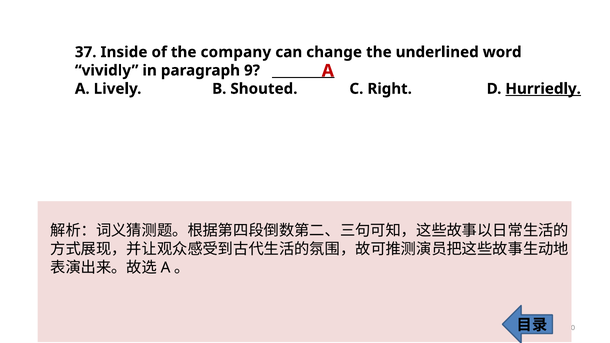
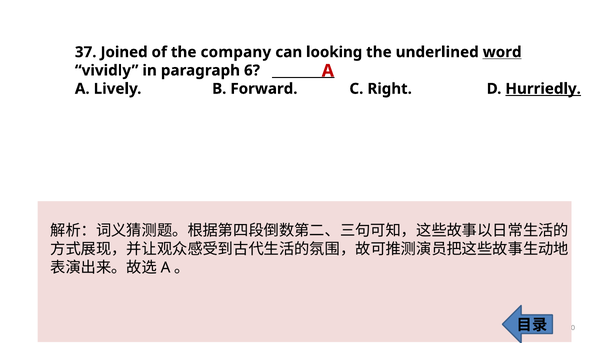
Inside: Inside -> Joined
change: change -> looking
word underline: none -> present
9: 9 -> 6
Shouted: Shouted -> Forward
